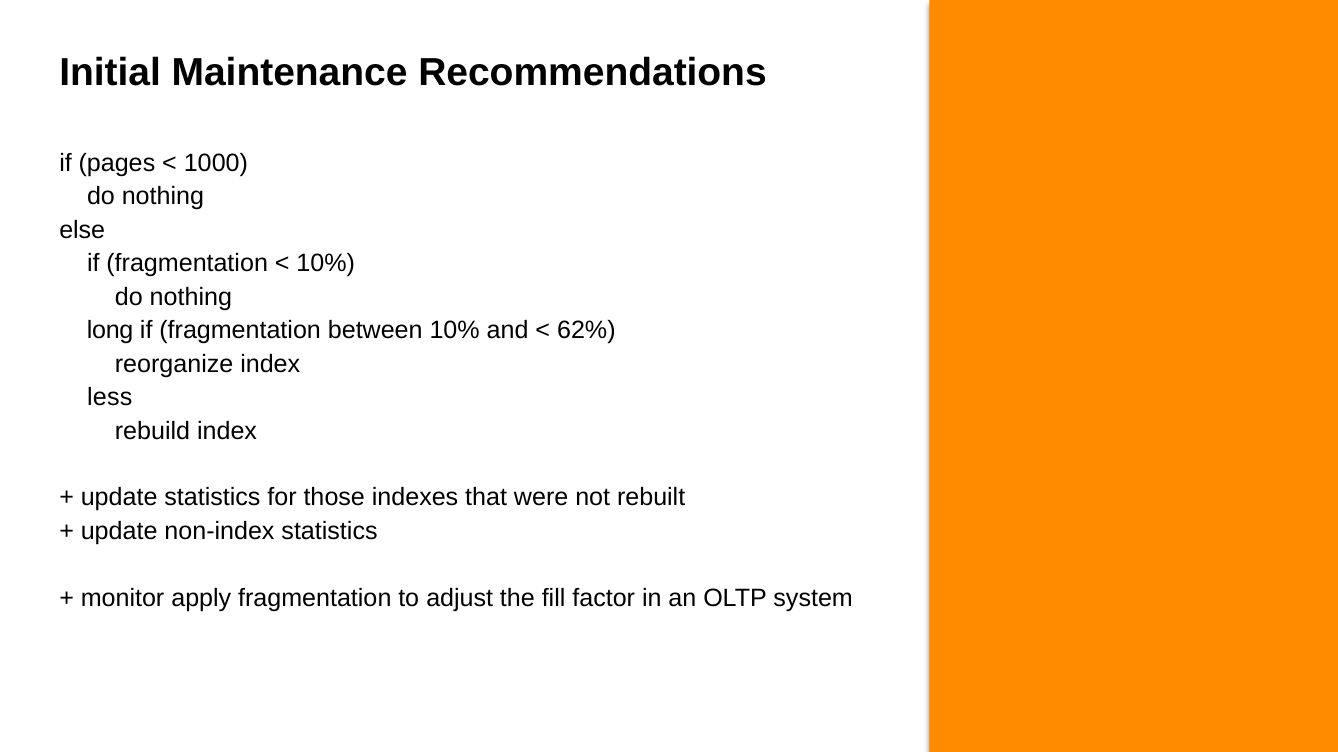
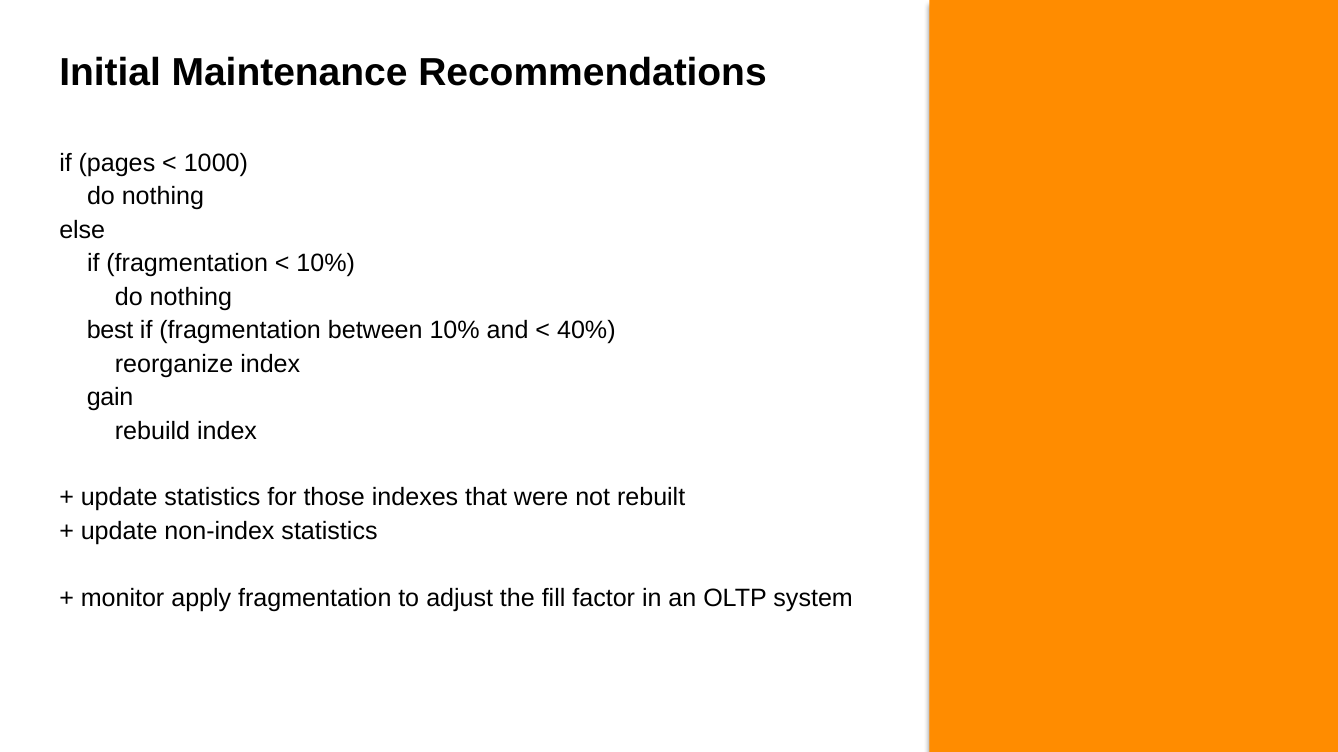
long: long -> best
62%: 62% -> 40%
less: less -> gain
